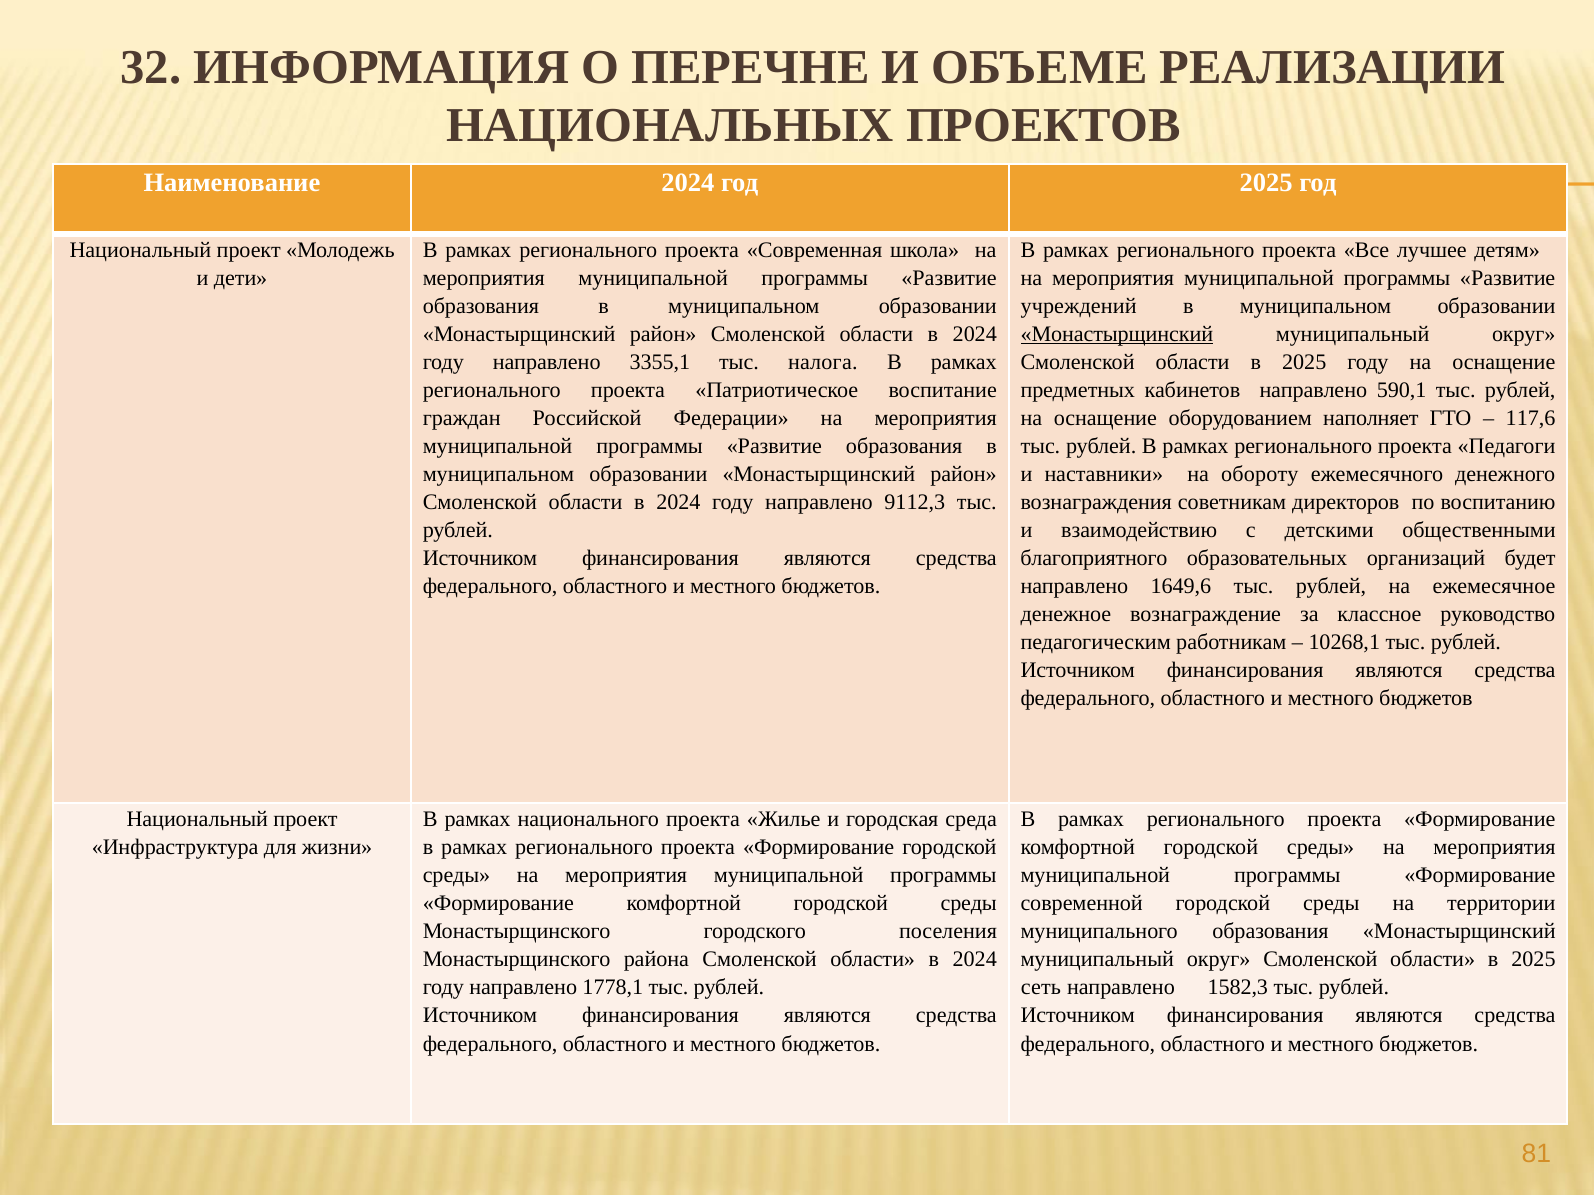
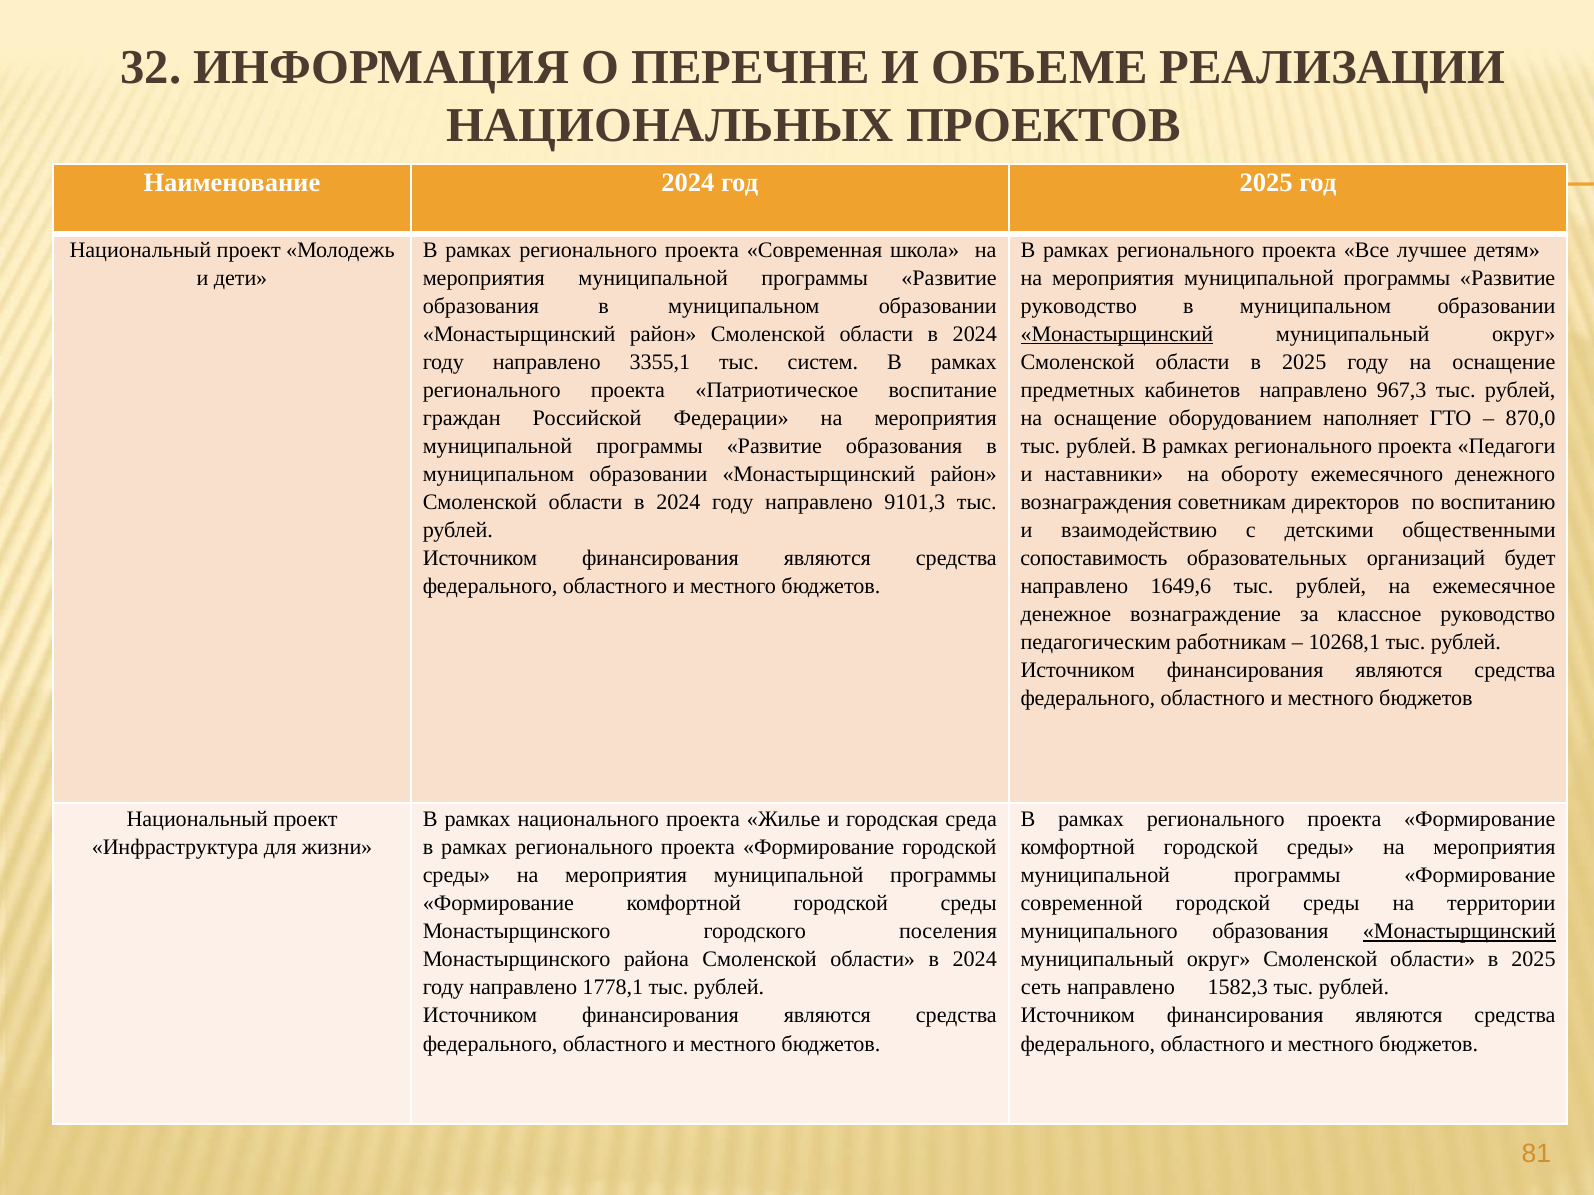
учреждений at (1079, 306): учреждений -> руководство
налога: налога -> систем
590,1: 590,1 -> 967,3
117,6: 117,6 -> 870,0
9112,3: 9112,3 -> 9101,3
благоприятного: благоприятного -> сопоставимость
Монастырщинский at (1459, 932) underline: none -> present
